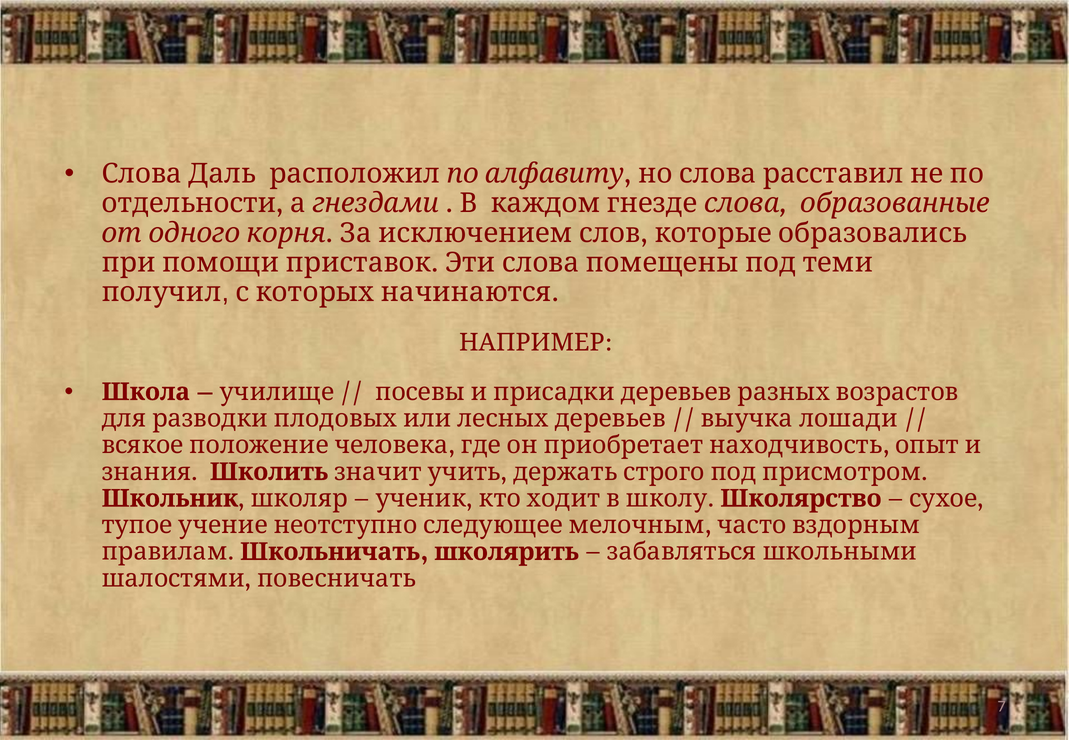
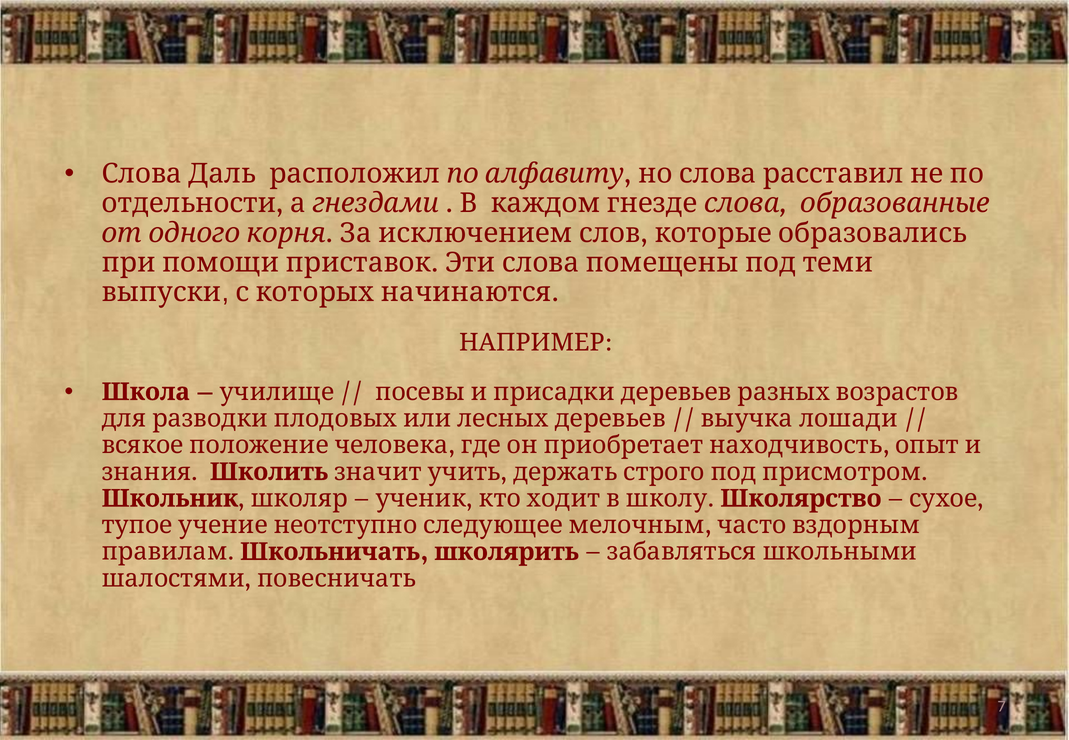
получил: получил -> выпуски
